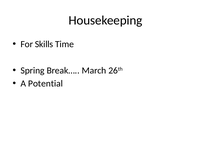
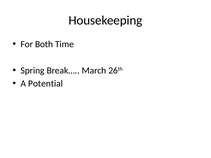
Skills: Skills -> Both
